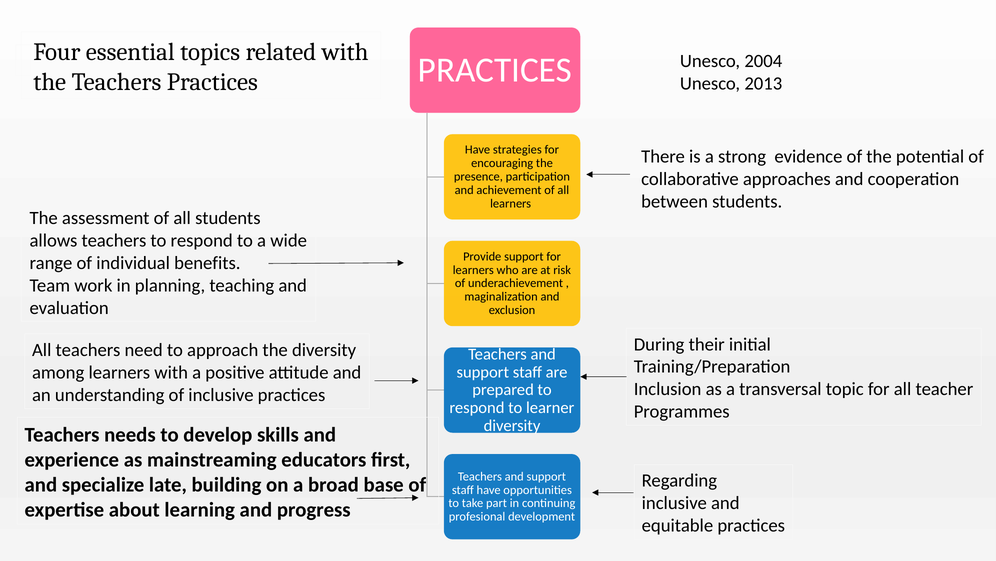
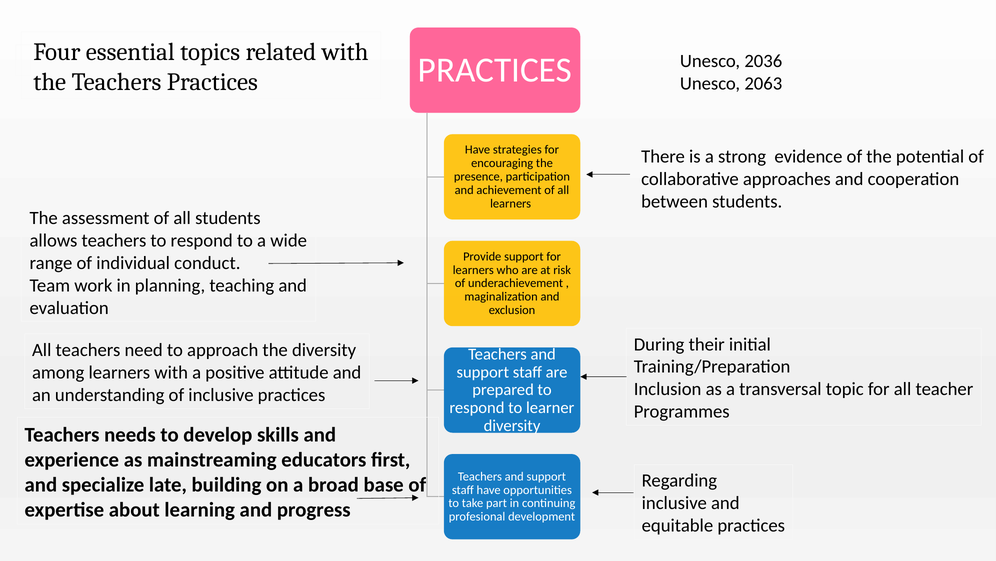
2004: 2004 -> 2036
2013: 2013 -> 2063
benefits: benefits -> conduct
